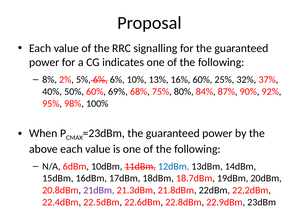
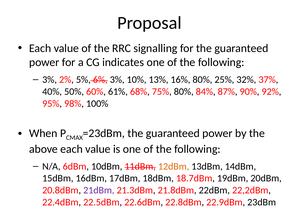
8% at (50, 80): 8% -> 3%
6% 6%: 6% -> 3%
16% 60%: 60% -> 80%
69%: 69% -> 61%
12dBm colour: blue -> orange
